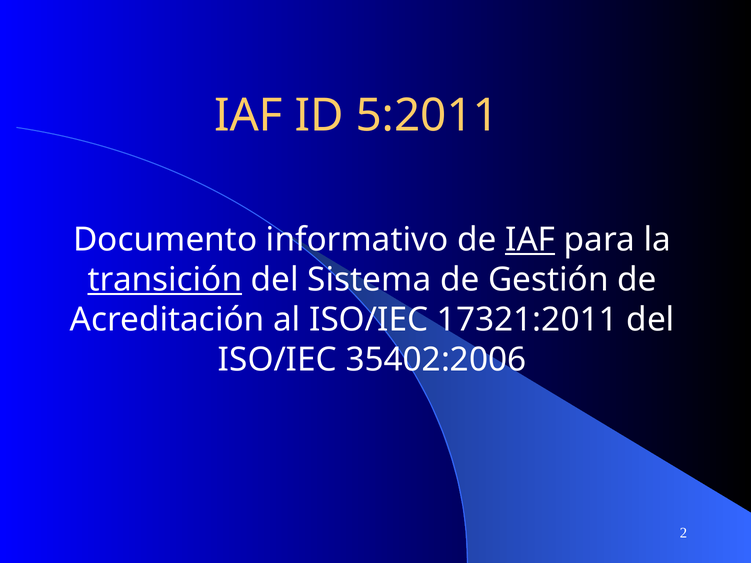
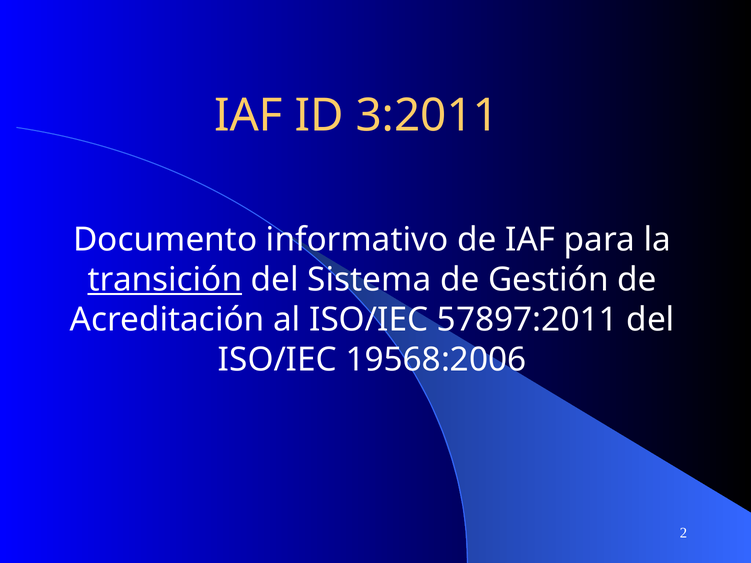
5:2011: 5:2011 -> 3:2011
IAF at (530, 240) underline: present -> none
17321:2011: 17321:2011 -> 57897:2011
35402:2006: 35402:2006 -> 19568:2006
